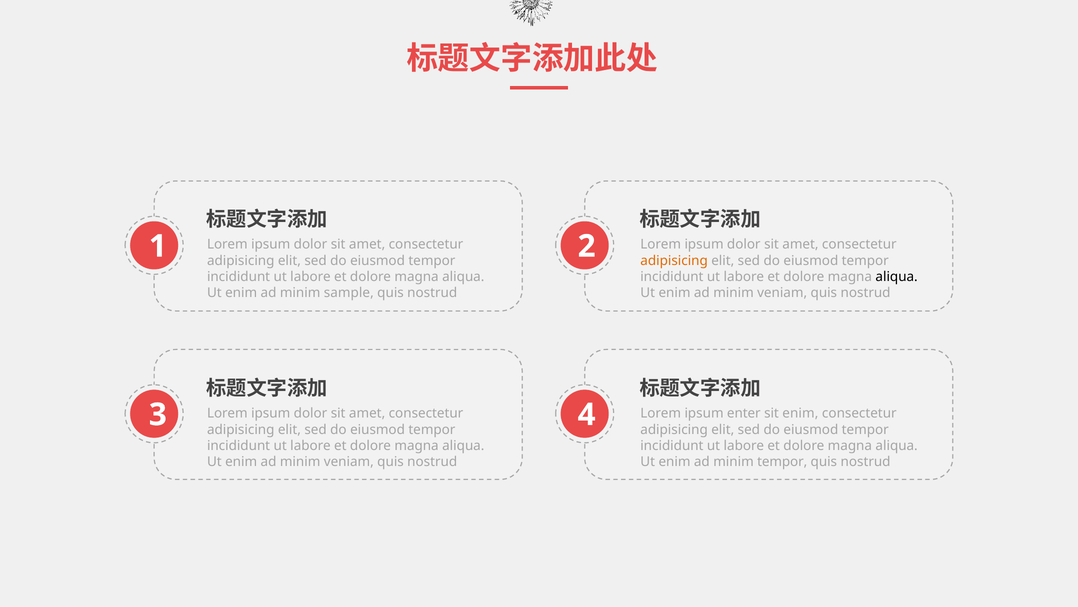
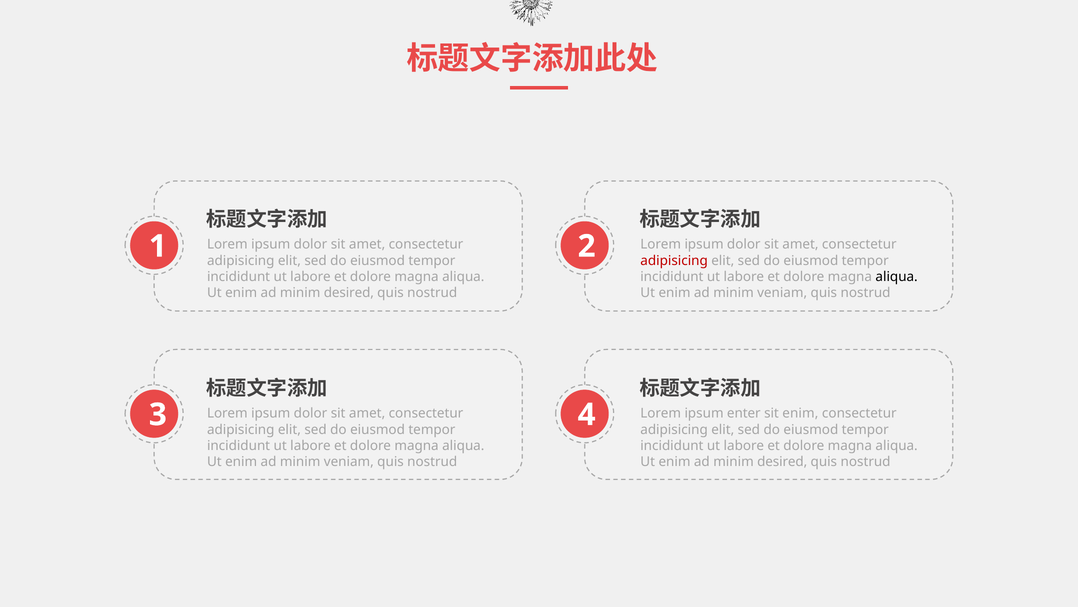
adipisicing at (674, 260) colour: orange -> red
sample at (349, 293): sample -> desired
tempor at (782, 462): tempor -> desired
